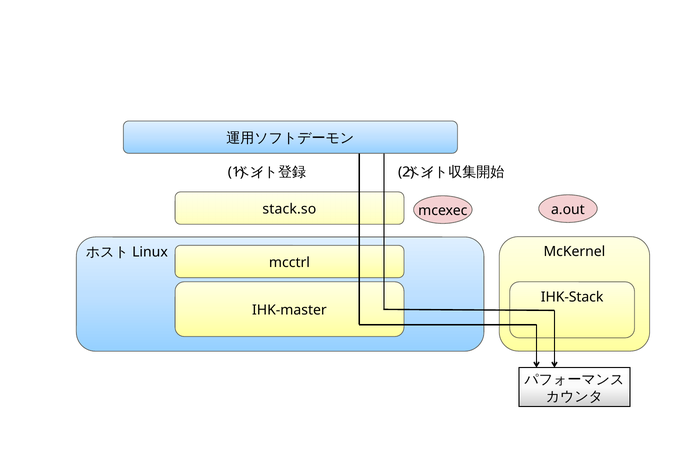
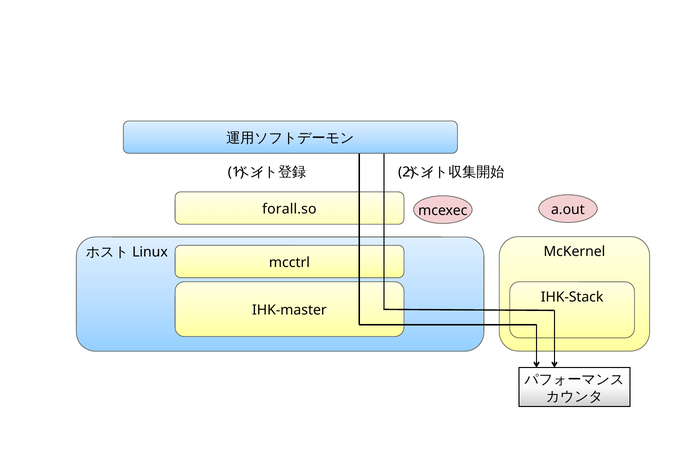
stack.so: stack.so -> forall.so
